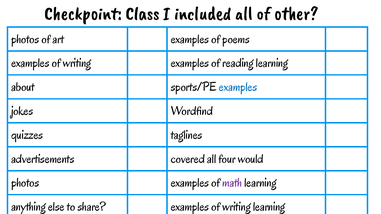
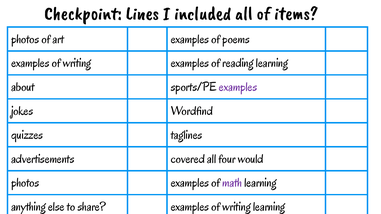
Class: Class -> Lines
other: other -> items
examples at (238, 87) colour: blue -> purple
